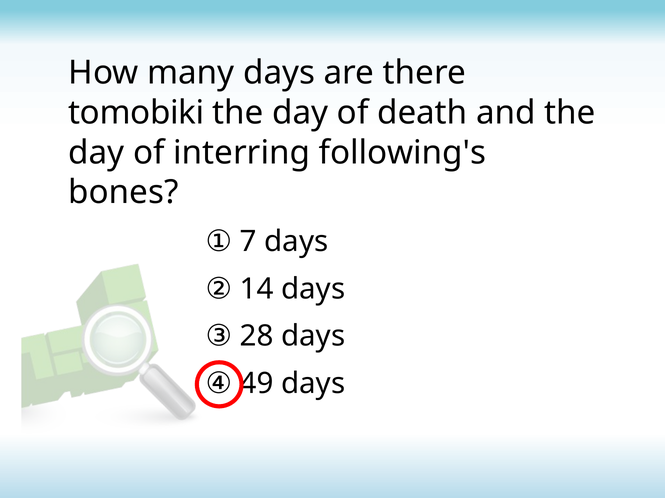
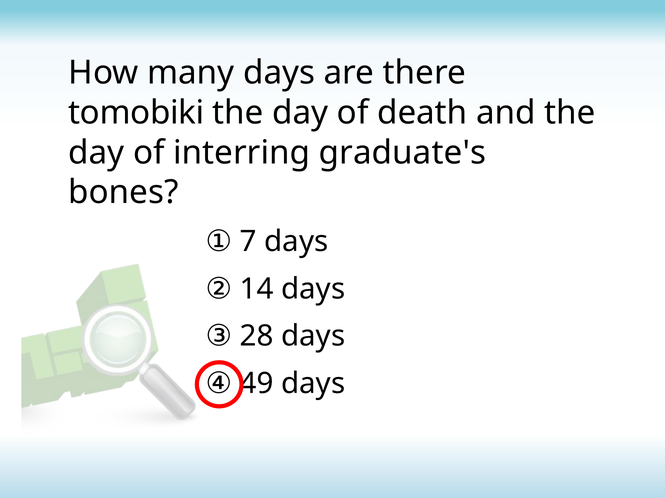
following's: following's -> graduate's
